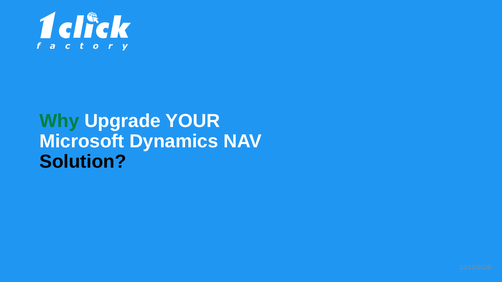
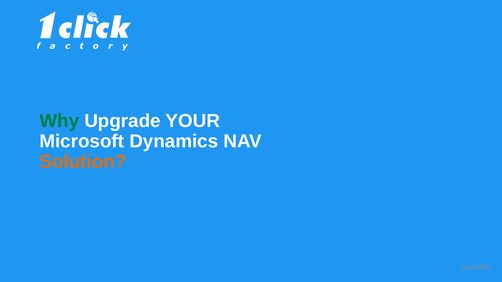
Solution colour: black -> orange
